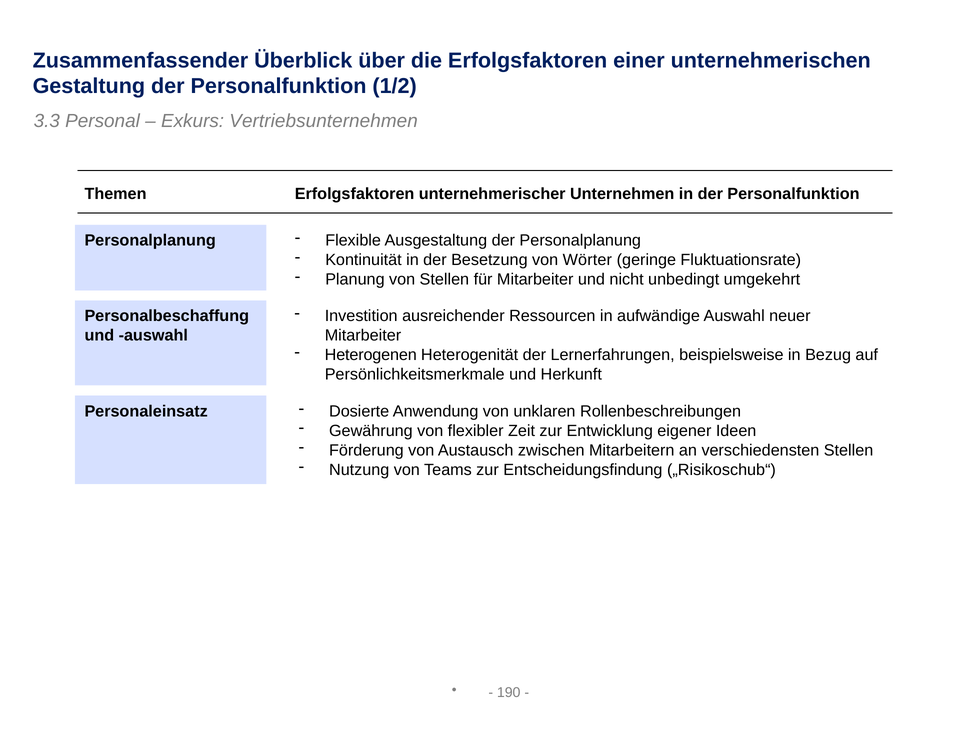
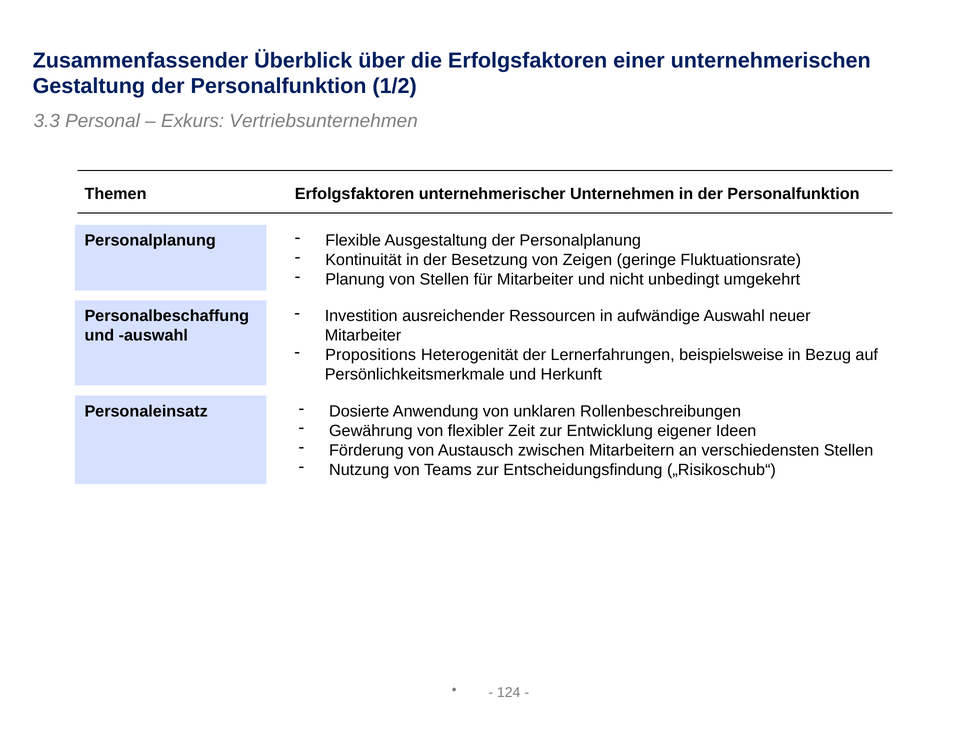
Wörter: Wörter -> Zeigen
Heterogenen: Heterogenen -> Propositions
190: 190 -> 124
